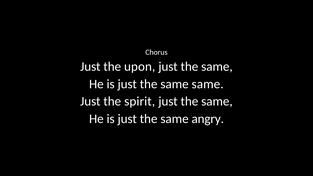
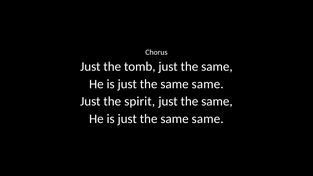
upon: upon -> tomb
angry at (208, 119): angry -> same
